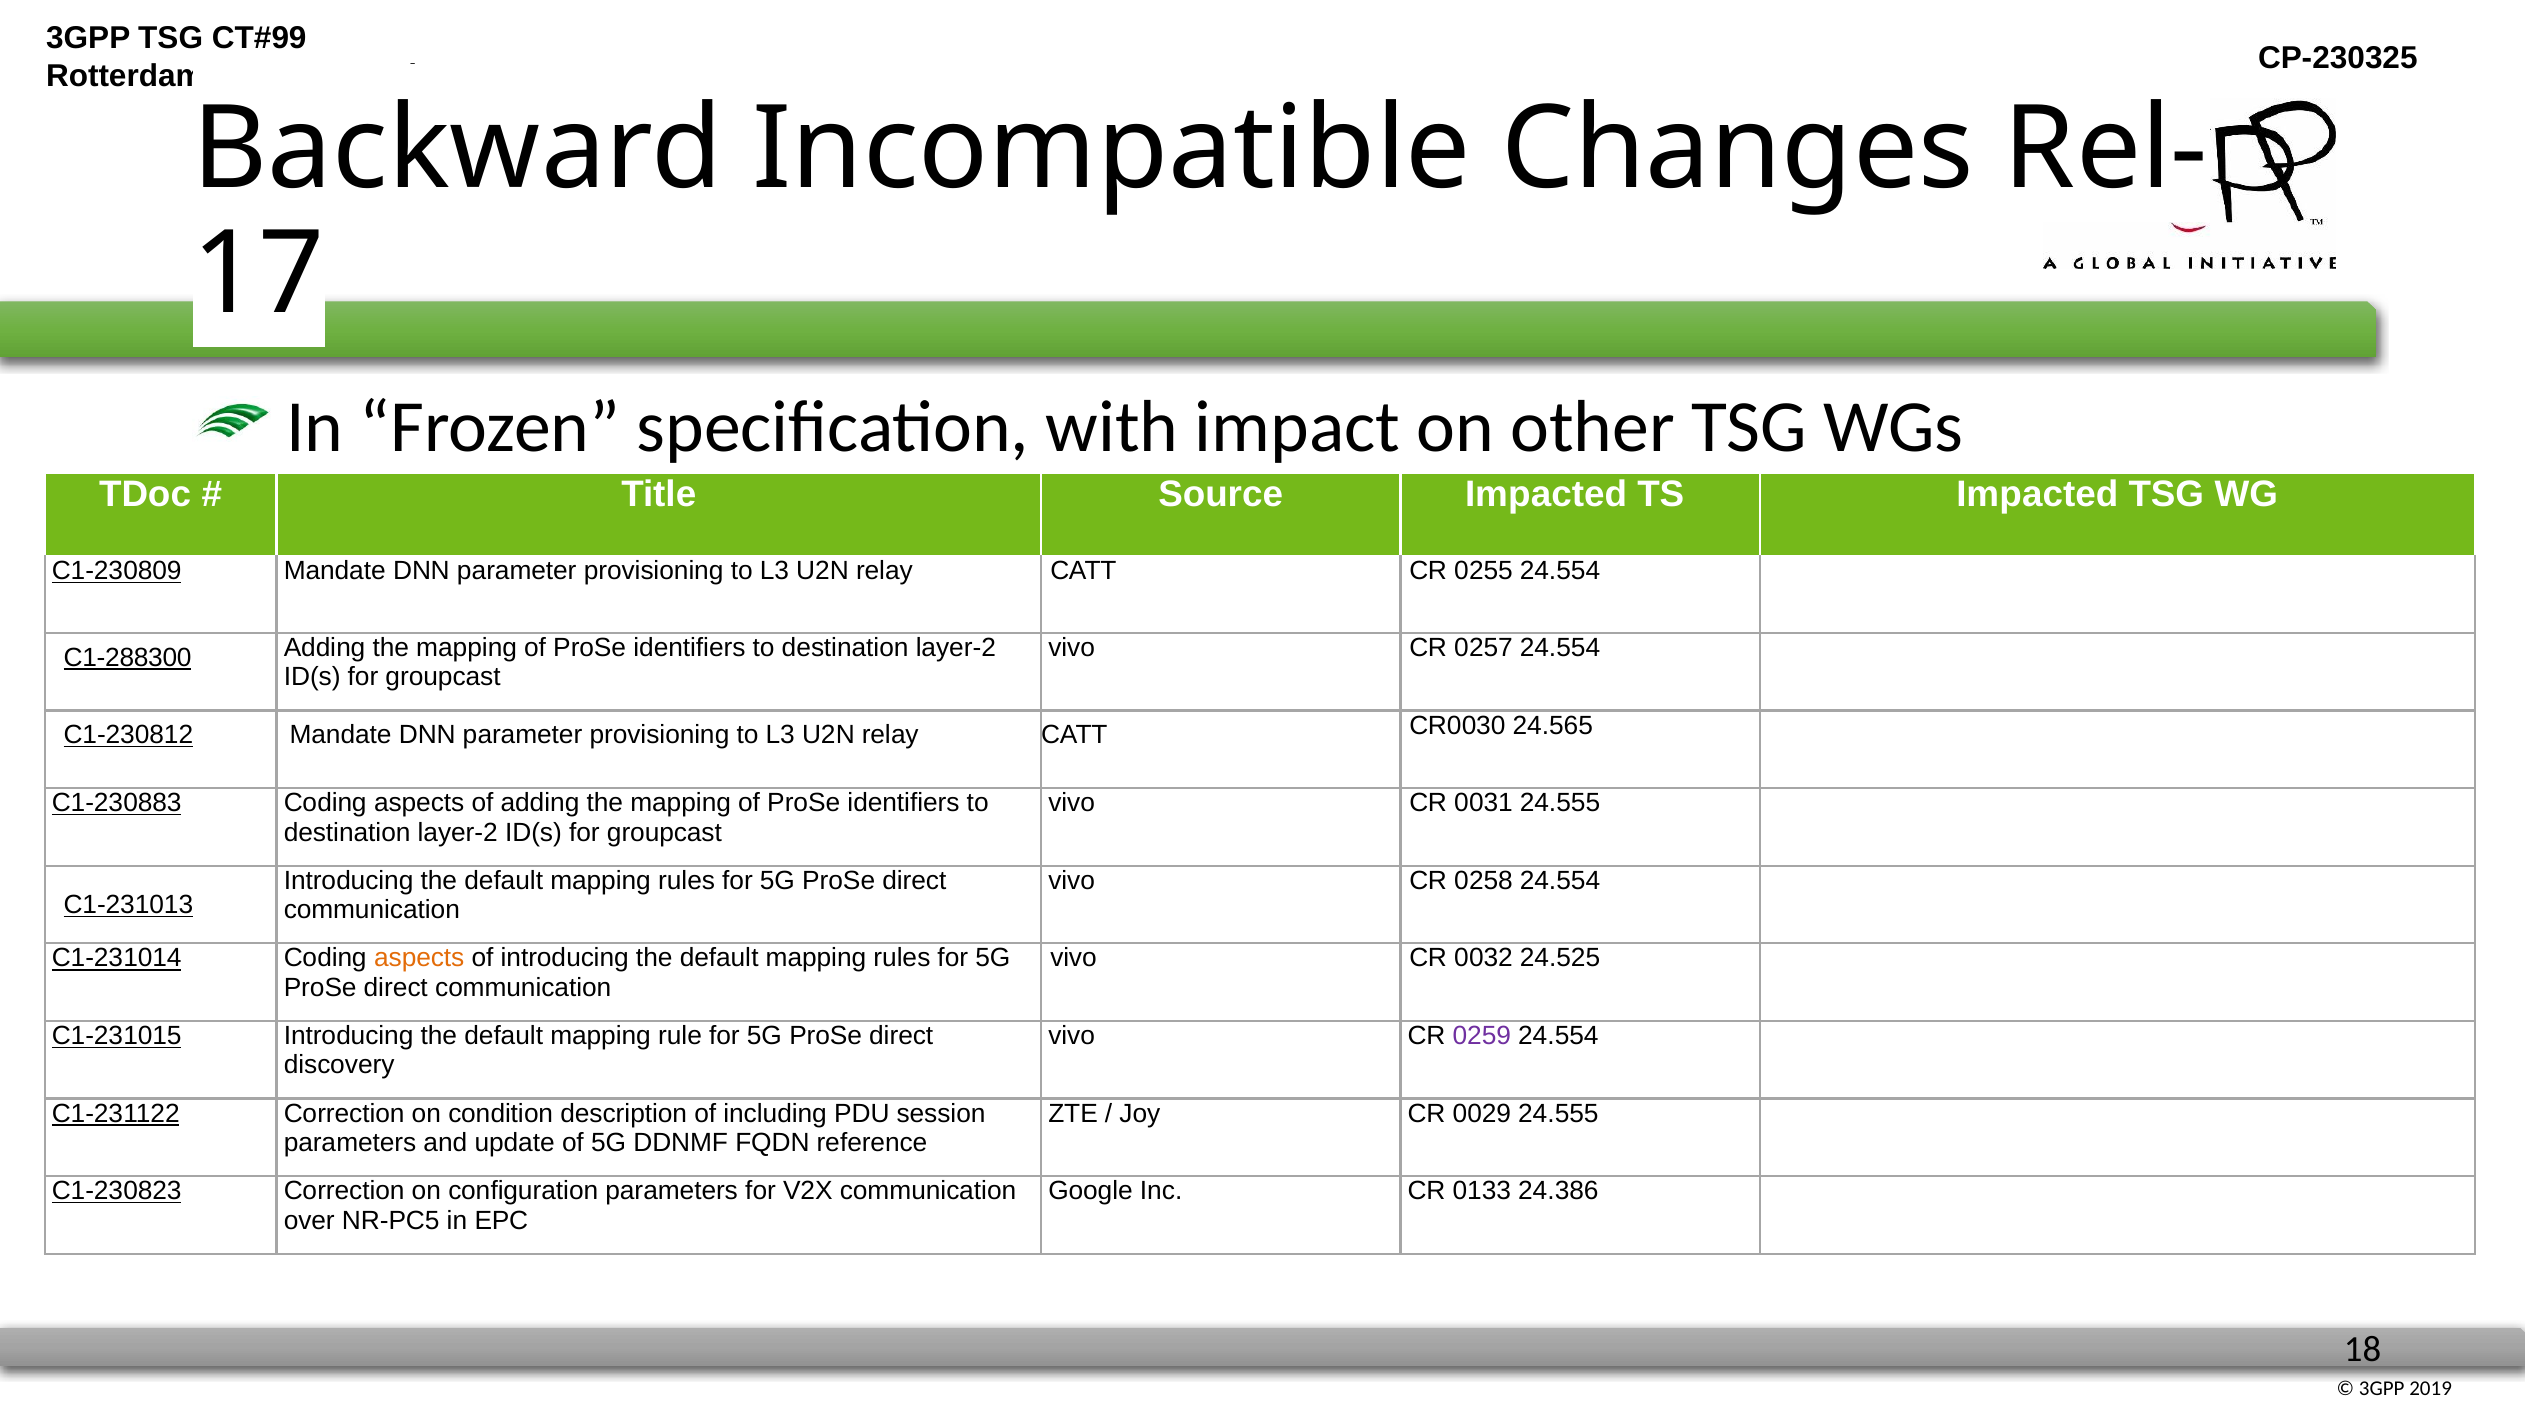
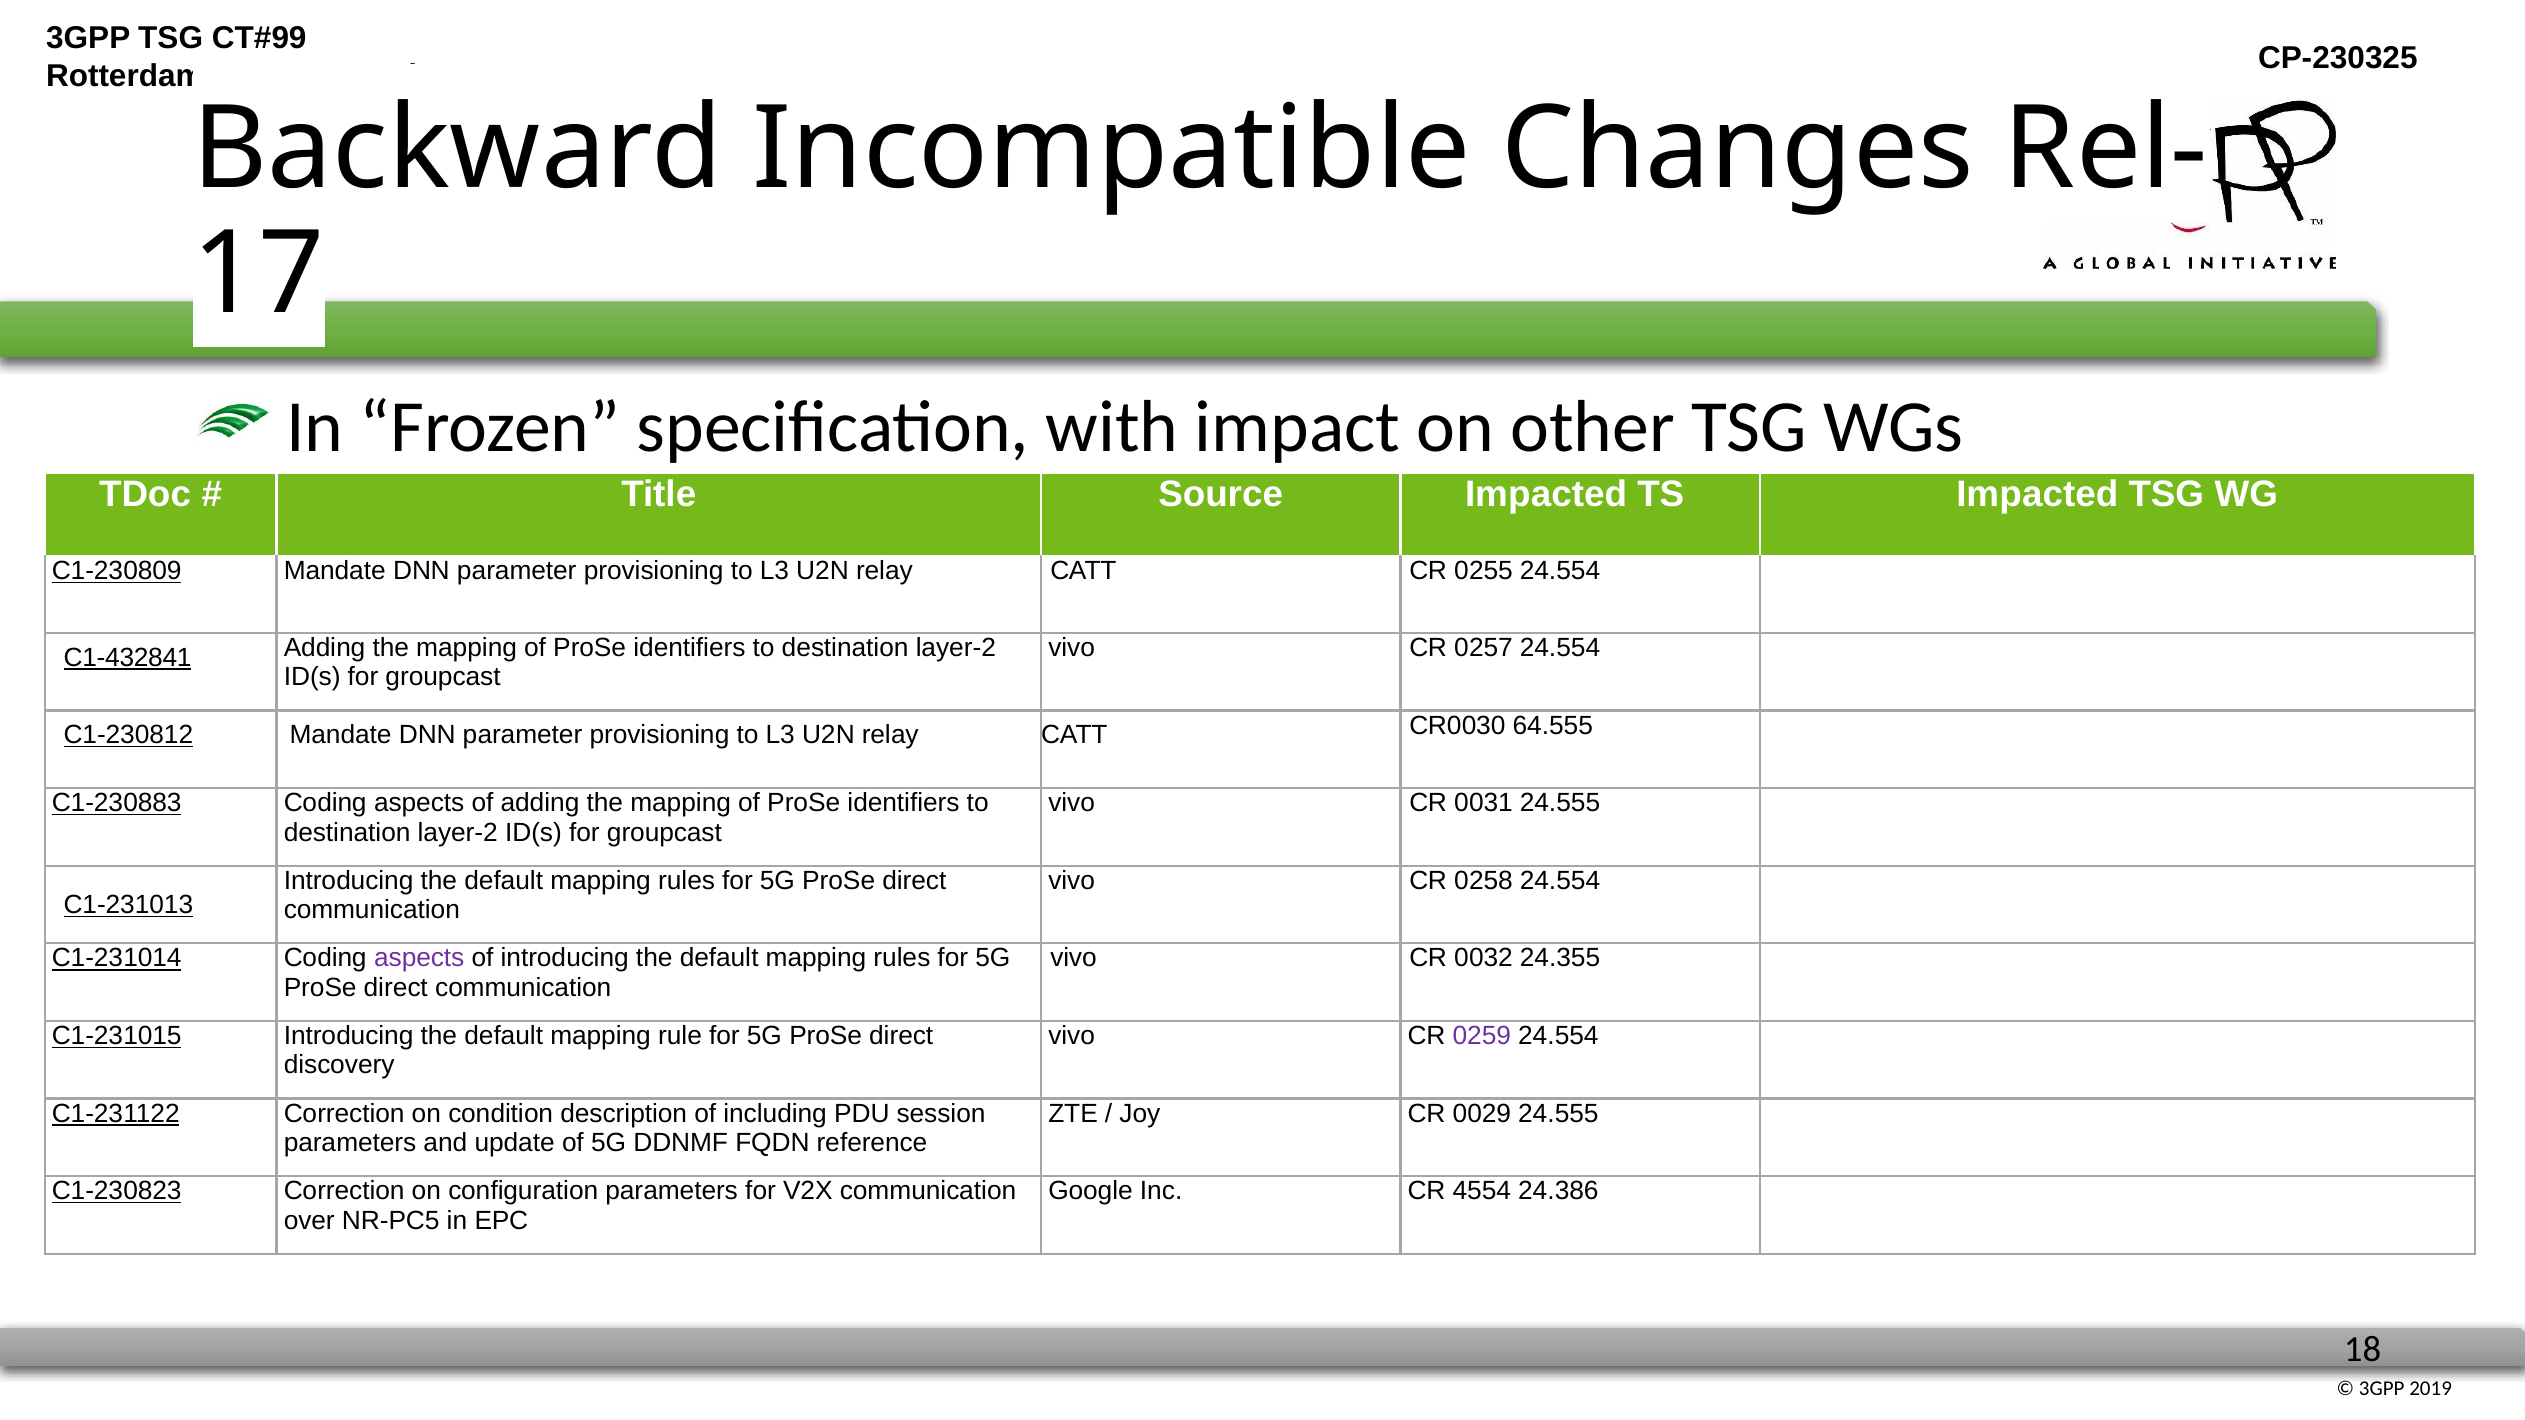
C1-288300: C1-288300 -> C1-432841
24.565: 24.565 -> 64.555
aspects at (419, 958) colour: orange -> purple
24.525: 24.525 -> 24.355
0133: 0133 -> 4554
